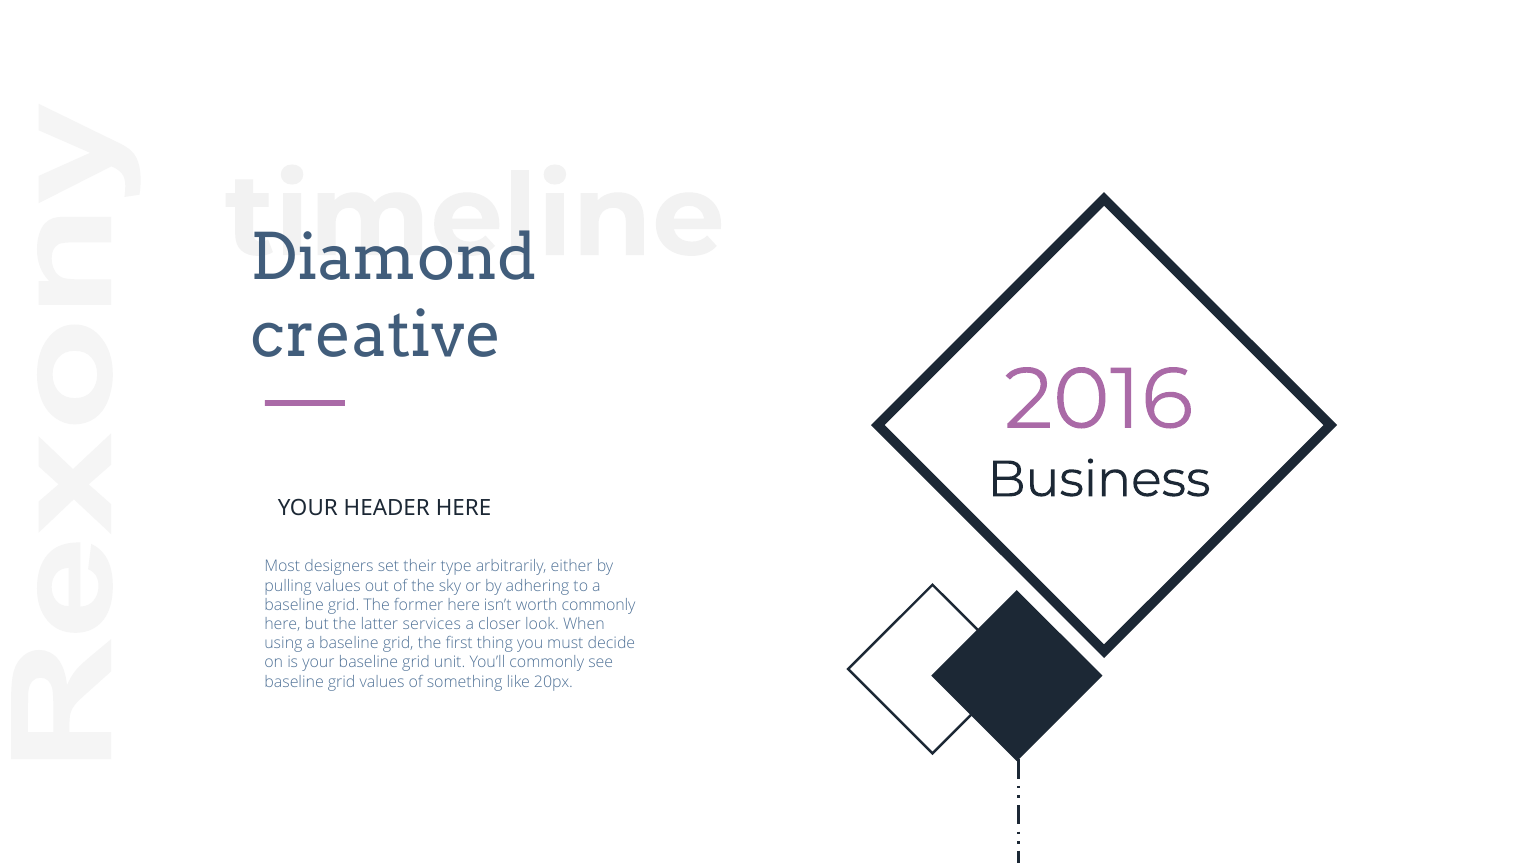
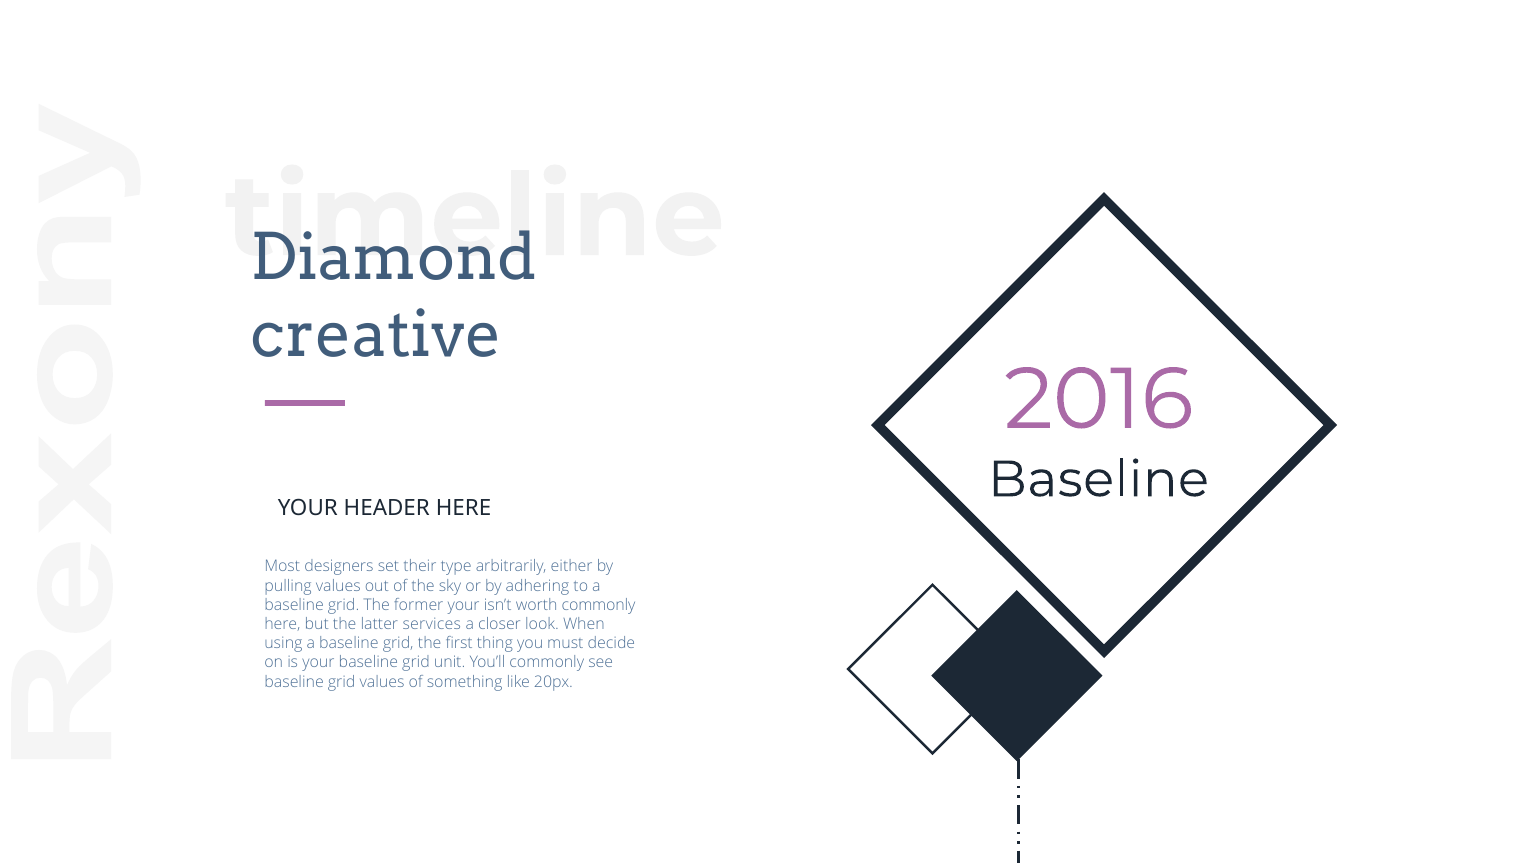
Business at (1099, 480): Business -> Baseline
former here: here -> your
